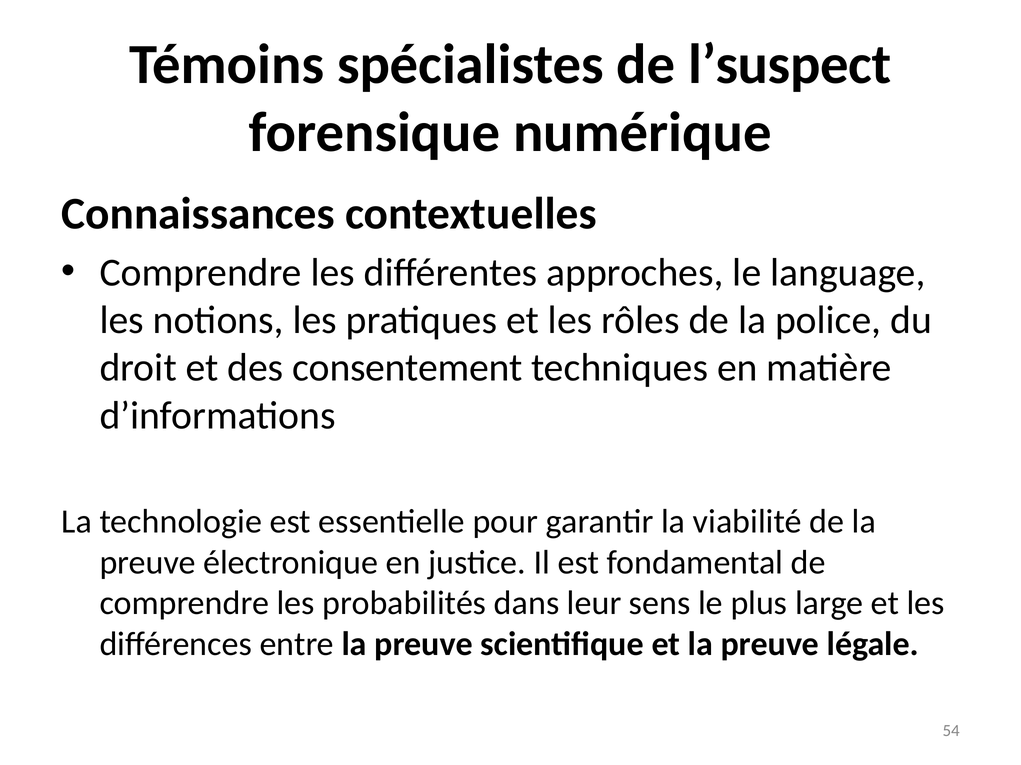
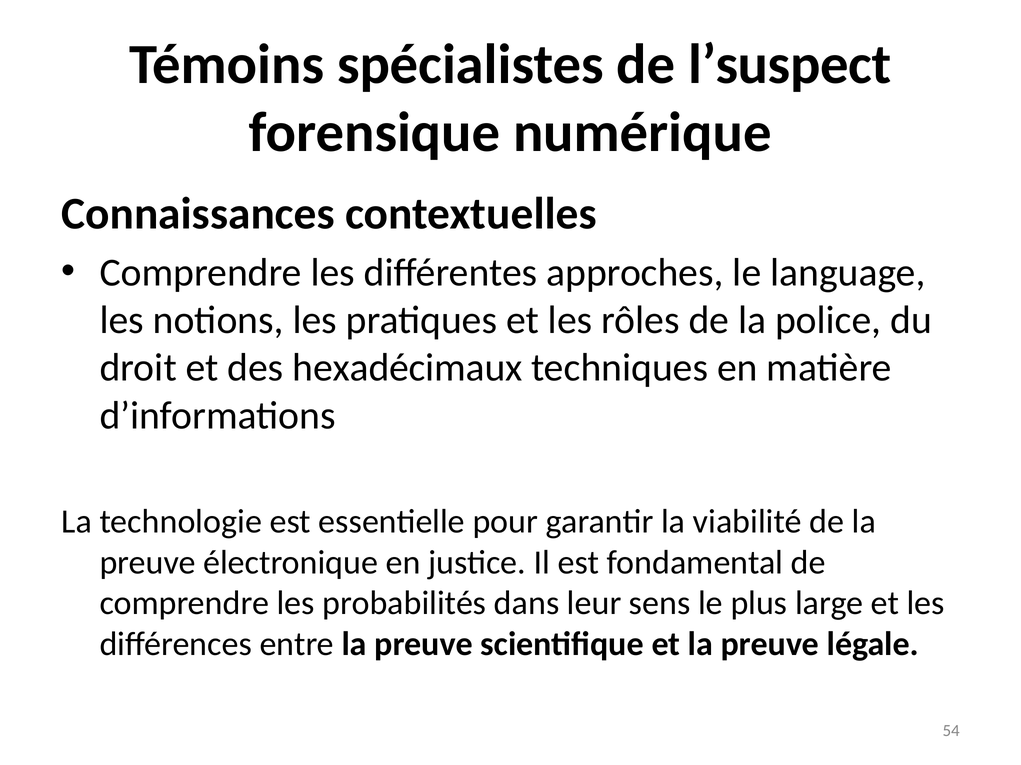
consentement: consentement -> hexadécimaux
